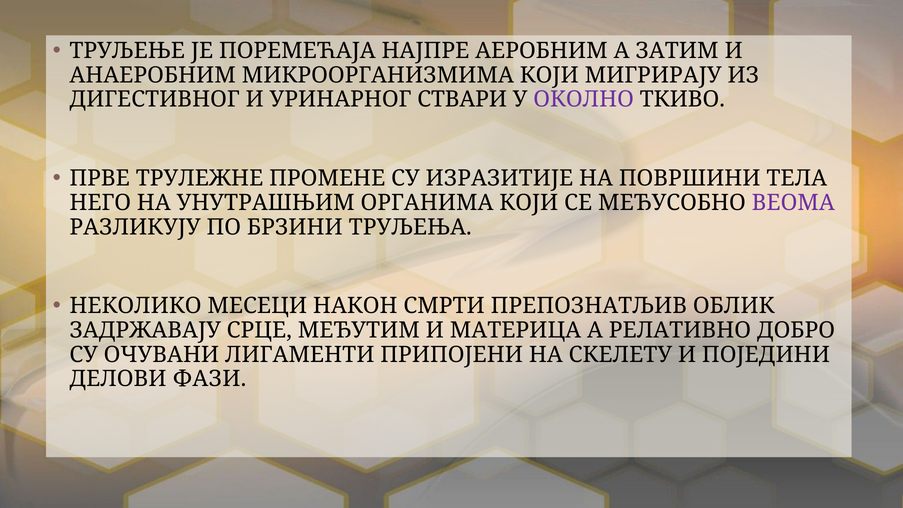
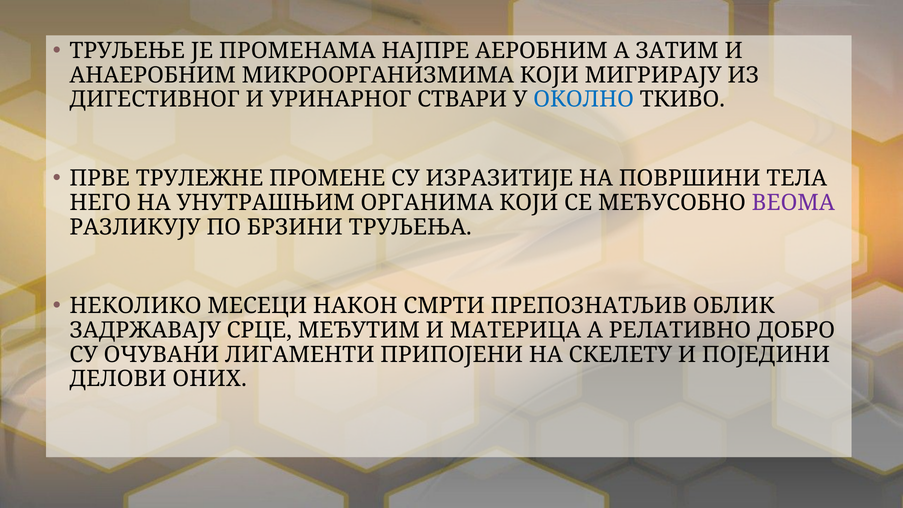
ПОРЕМЕЋАЈА: ПОРЕМЕЋАЈА -> ПРОМЕНАМА
ОКОЛНО colour: purple -> blue
ФАЗИ: ФАЗИ -> ОНИХ
